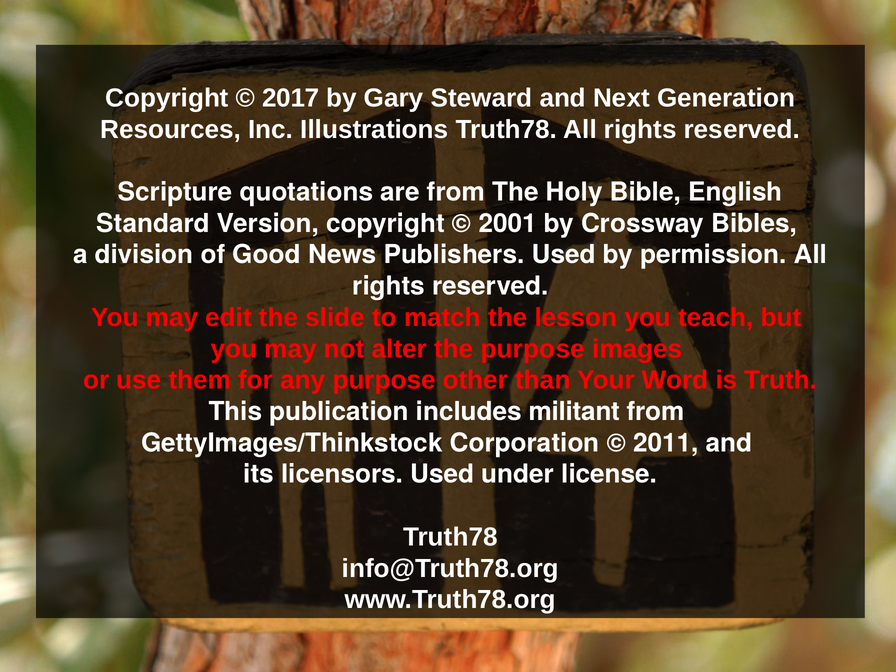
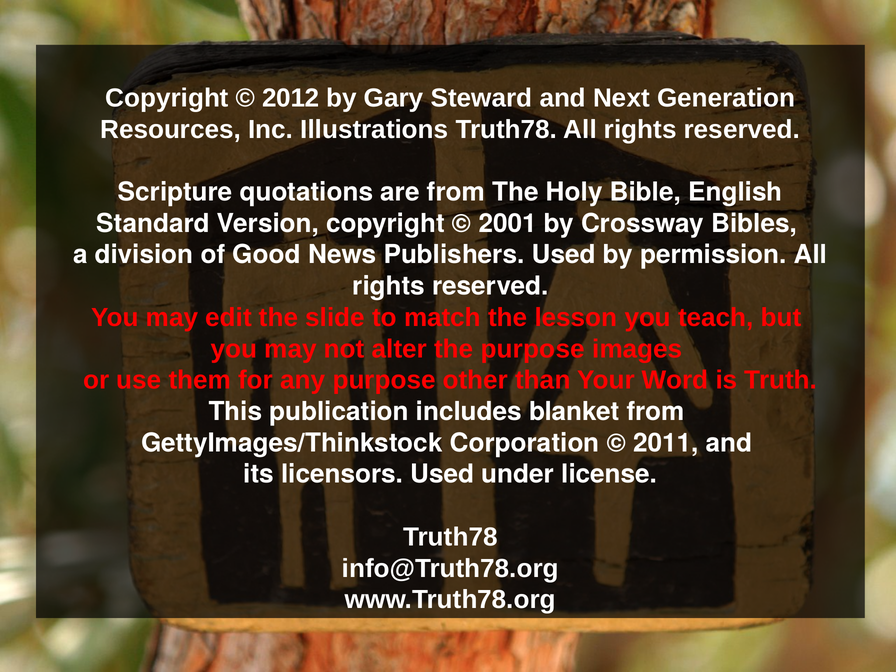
2017: 2017 -> 2012
militant: militant -> blanket
